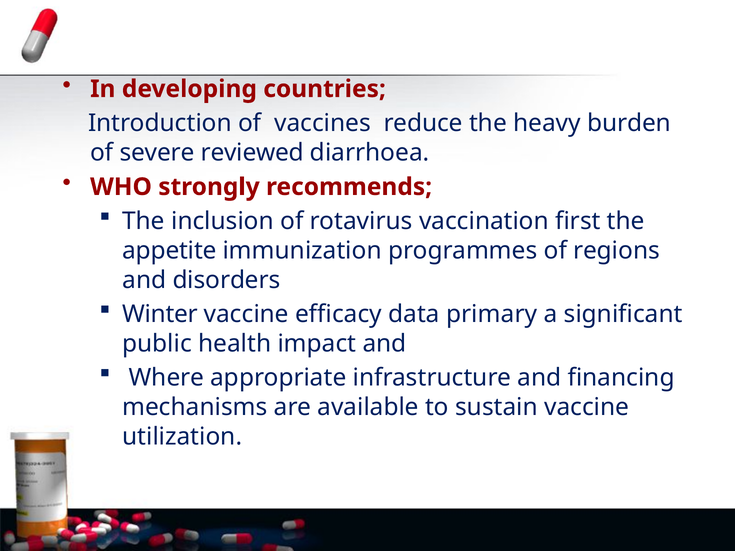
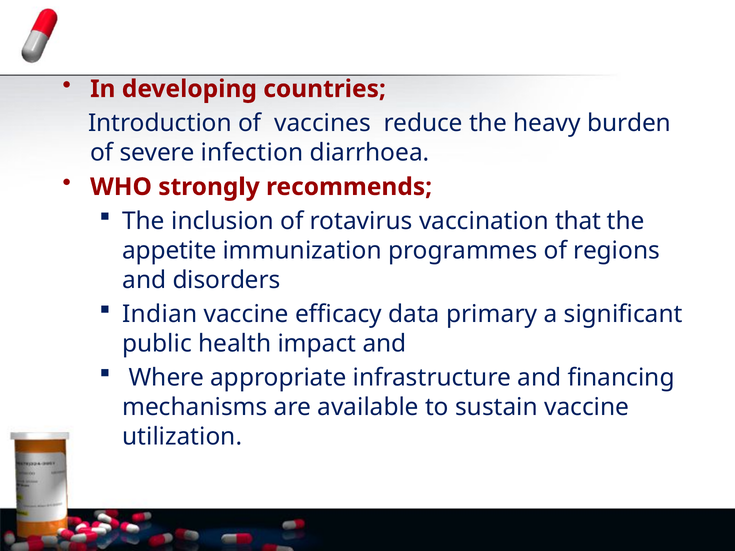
reviewed: reviewed -> infection
first: first -> that
Winter: Winter -> Indian
